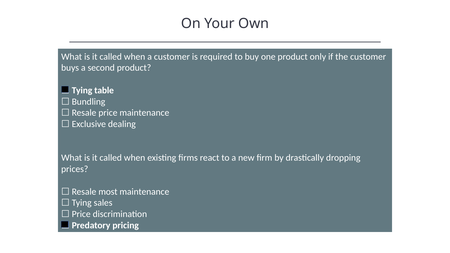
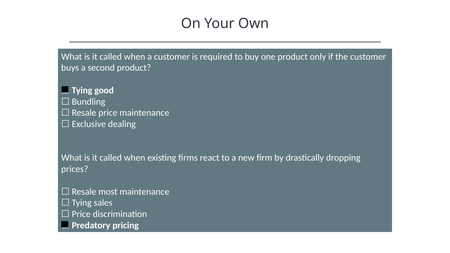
table: table -> good
